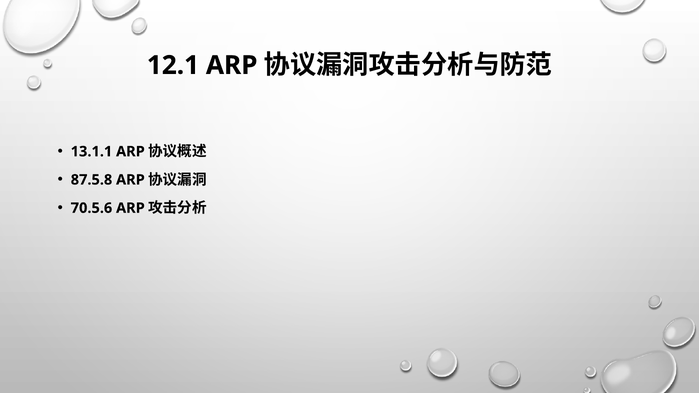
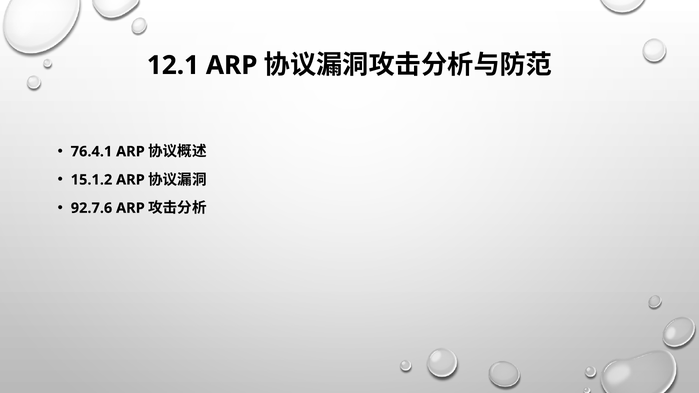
13.1.1: 13.1.1 -> 76.4.1
87.5.8: 87.5.8 -> 15.1.2
70.5.6: 70.5.6 -> 92.7.6
